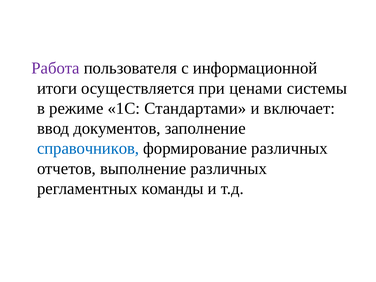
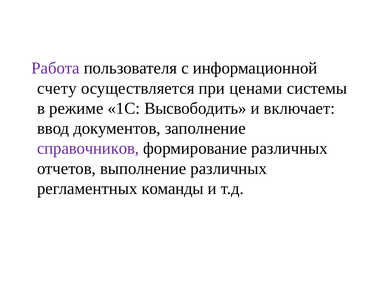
итоги: итоги -> счету
Стандартами: Стандартами -> Высвободить
справочников colour: blue -> purple
